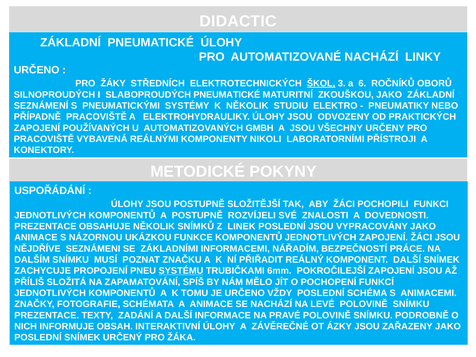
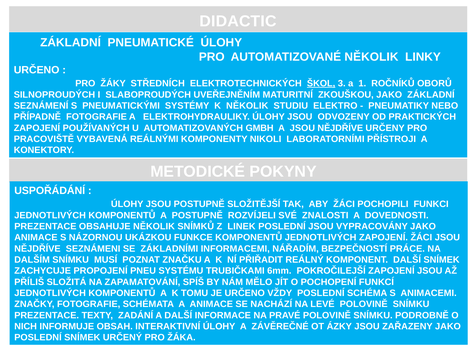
AUTOMATIZOVANÉ NACHÁZÍ: NACHÁZÍ -> NĚKOLIK
6: 6 -> 1
SLABOPROUDÝCH PNEUMATICKÉ: PNEUMATICKÉ -> UVEŘEJNĚNÍM
PŘÍPADNĚ PRACOVIŠTĚ: PRACOVIŠTĚ -> FOTOGRAFIE
A JSOU VŠECHNY: VŠECHNY -> NĚJDŘÍVE
SYSTÉMU underline: present -> none
